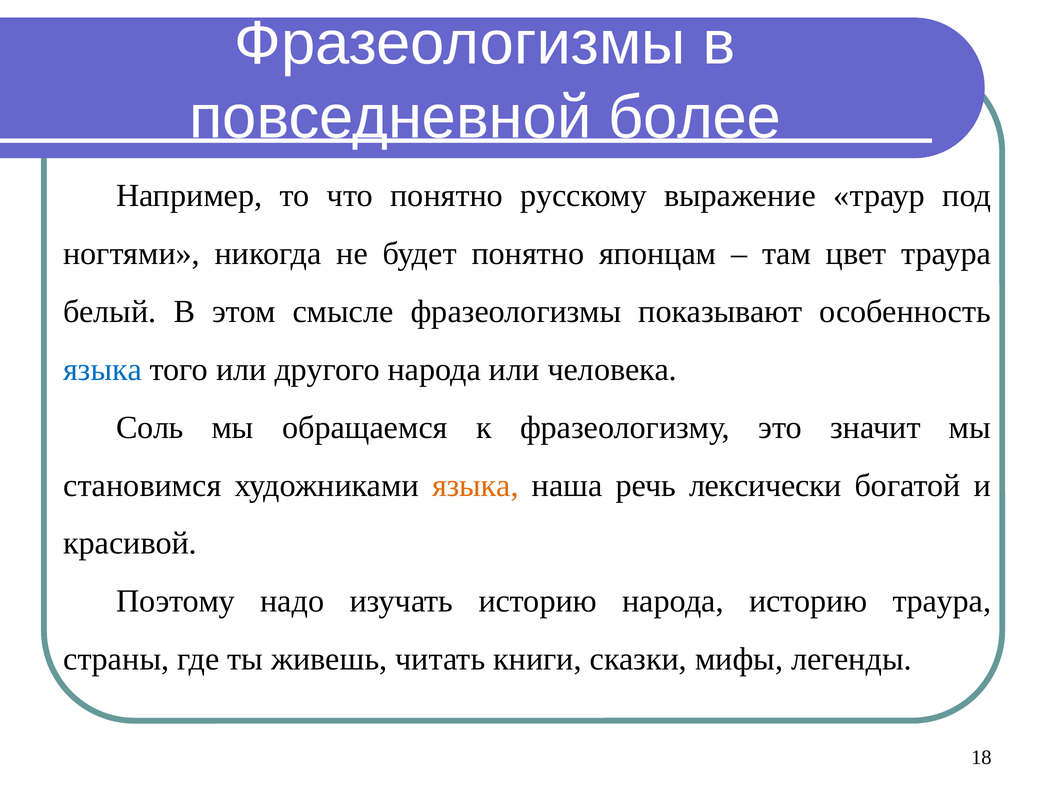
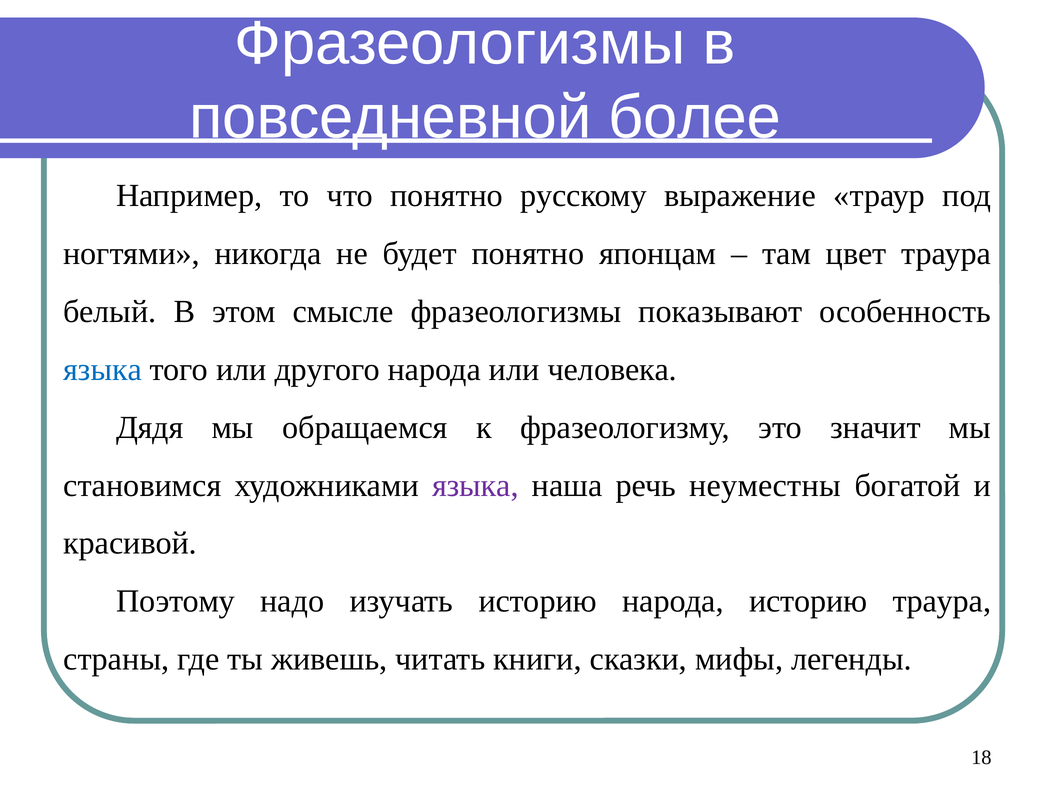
Соль: Соль -> Дядя
языка at (475, 486) colour: orange -> purple
лексически: лексически -> неуместны
